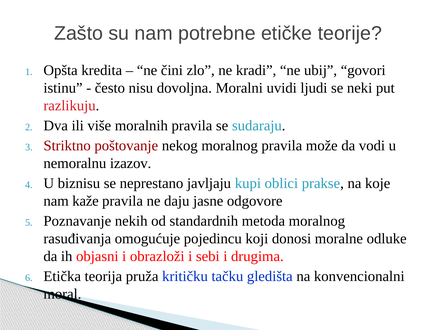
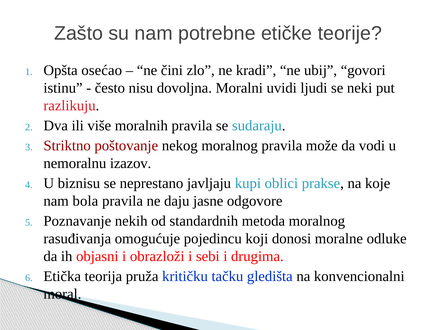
kredita: kredita -> osećao
kaže: kaže -> bola
